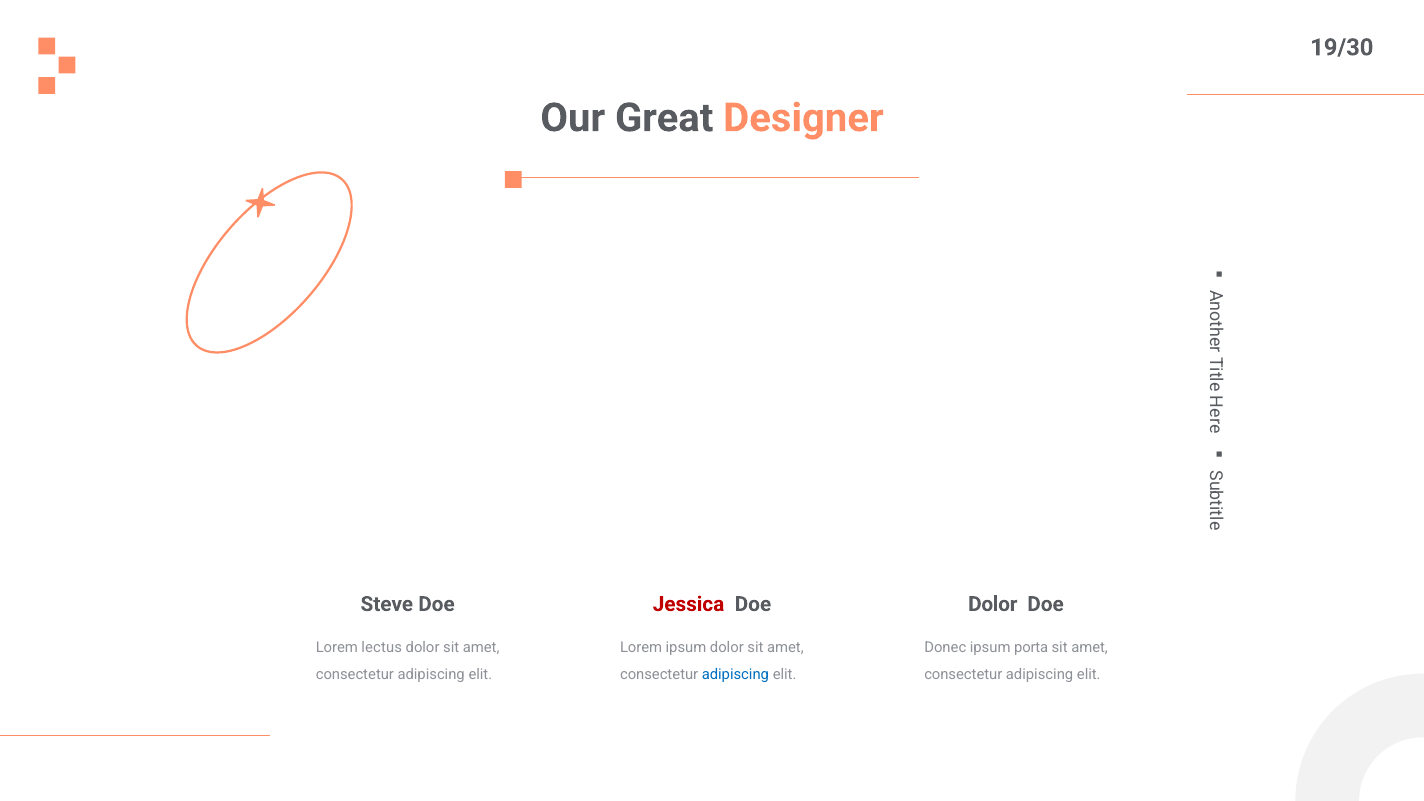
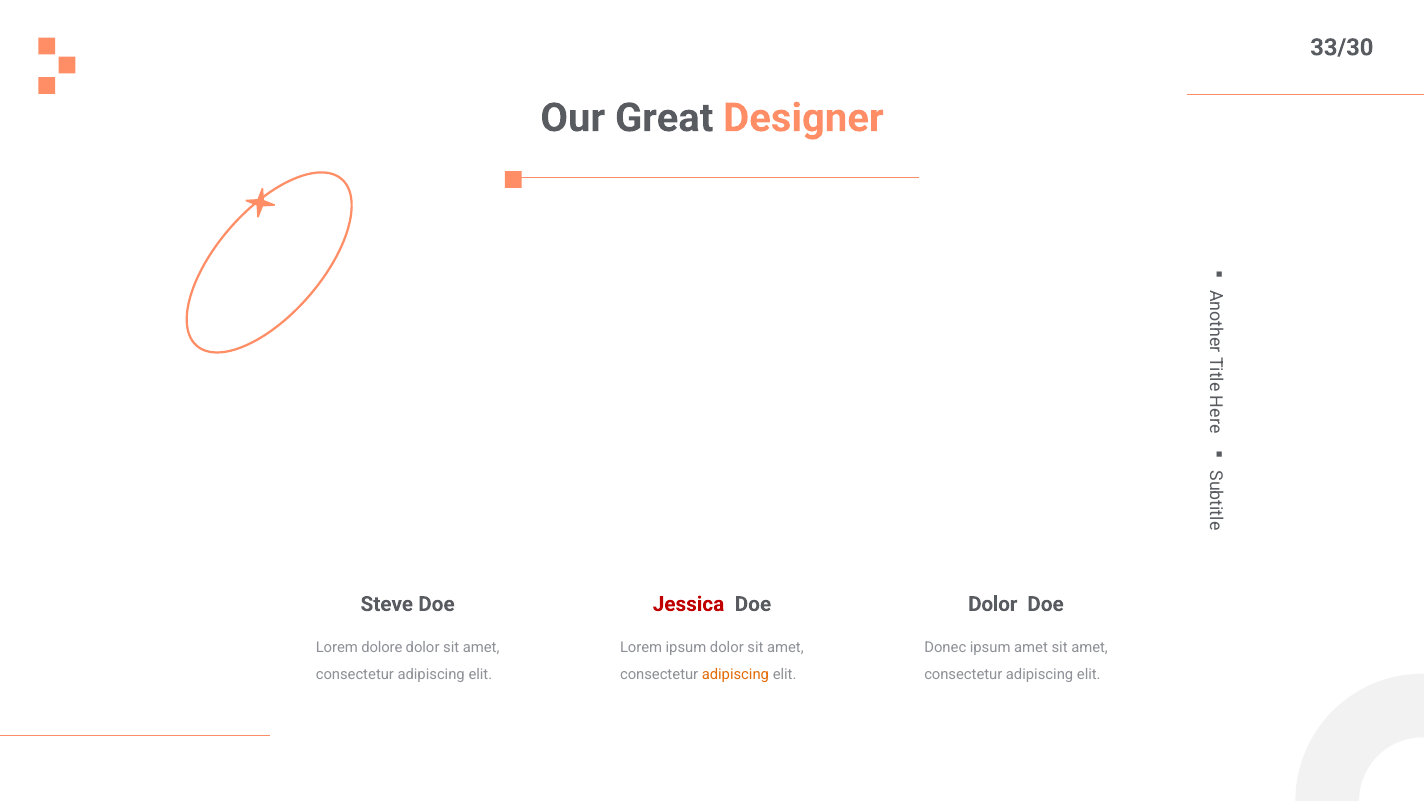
19/30: 19/30 -> 33/30
lectus: lectus -> dolore
ipsum porta: porta -> amet
adipiscing at (735, 674) colour: blue -> orange
